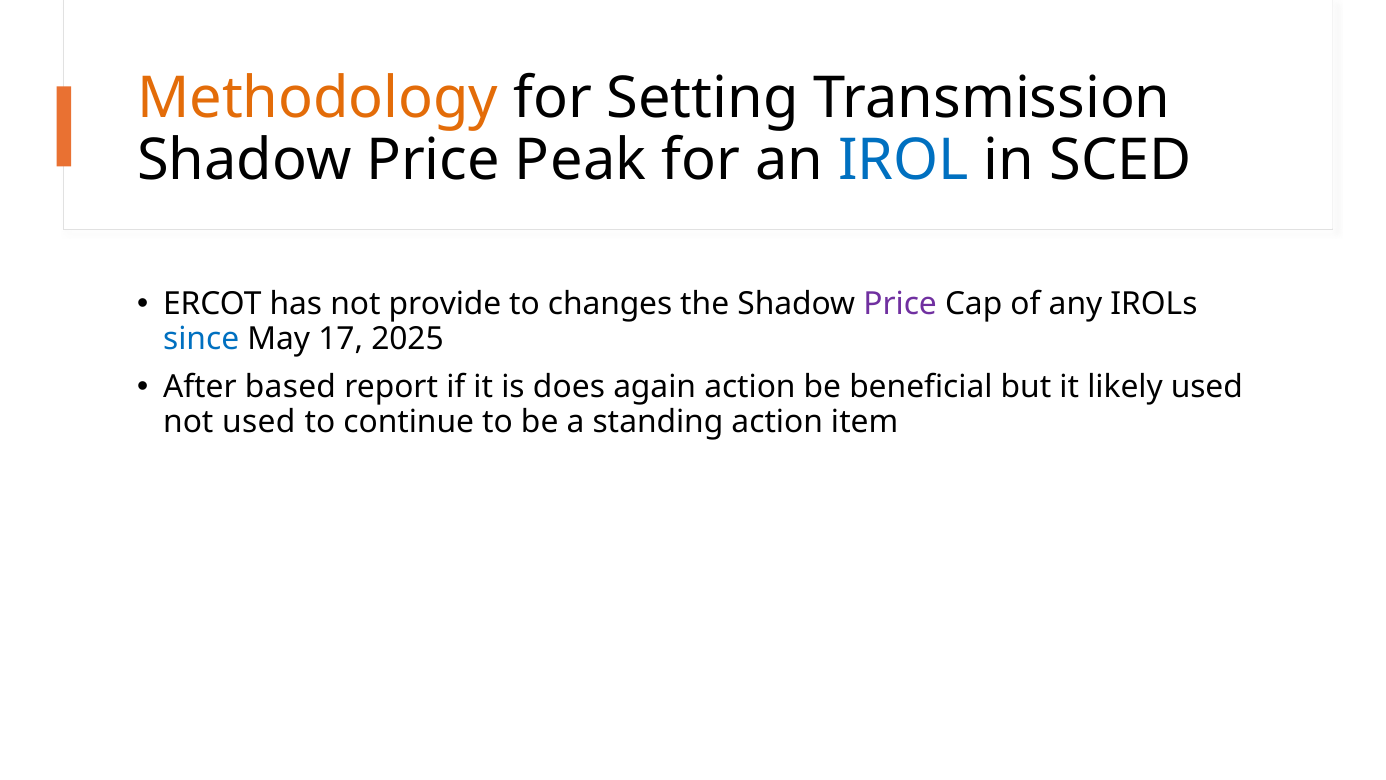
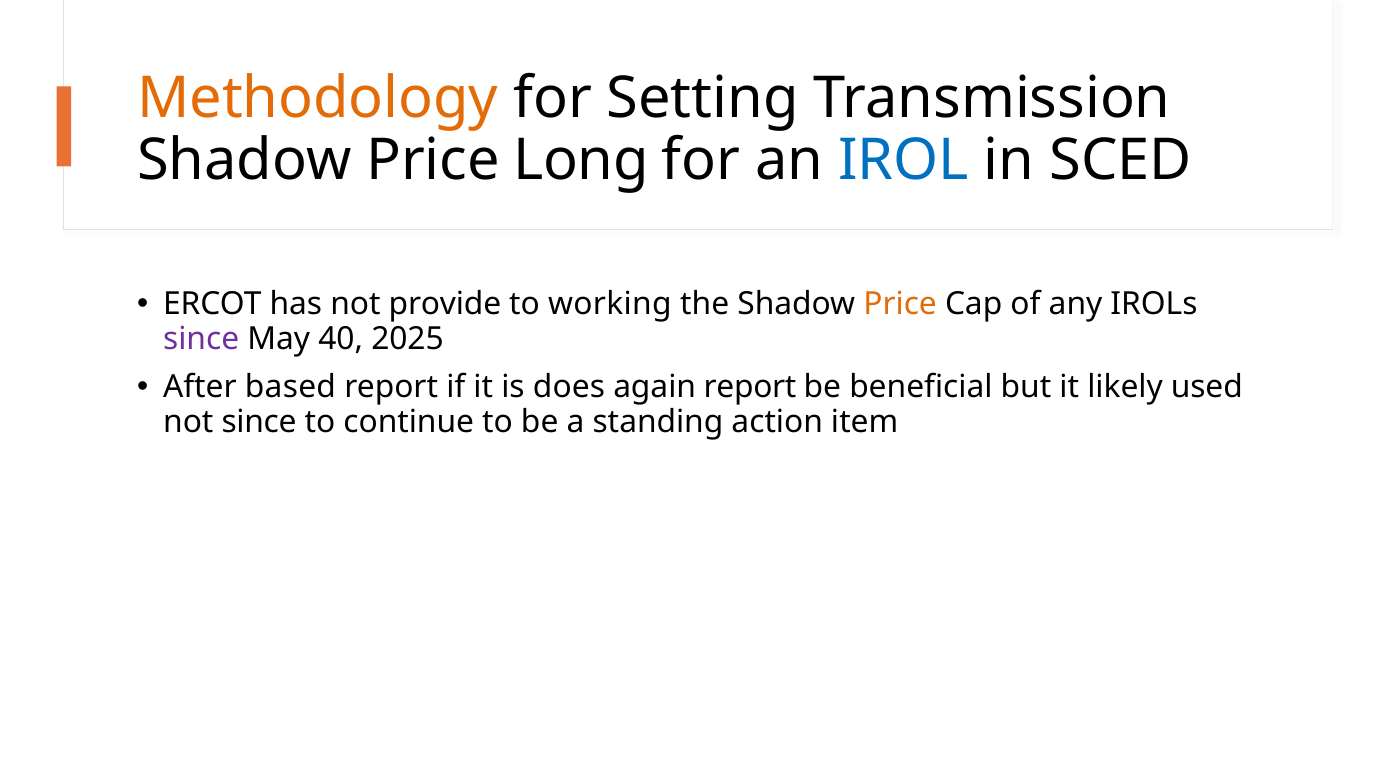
Peak: Peak -> Long
changes: changes -> working
Price at (900, 304) colour: purple -> orange
since at (201, 339) colour: blue -> purple
17: 17 -> 40
again action: action -> report
not used: used -> since
